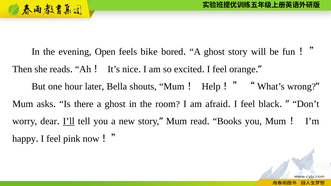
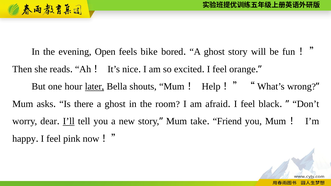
later underline: none -> present
read: read -> take
Books: Books -> Friend
